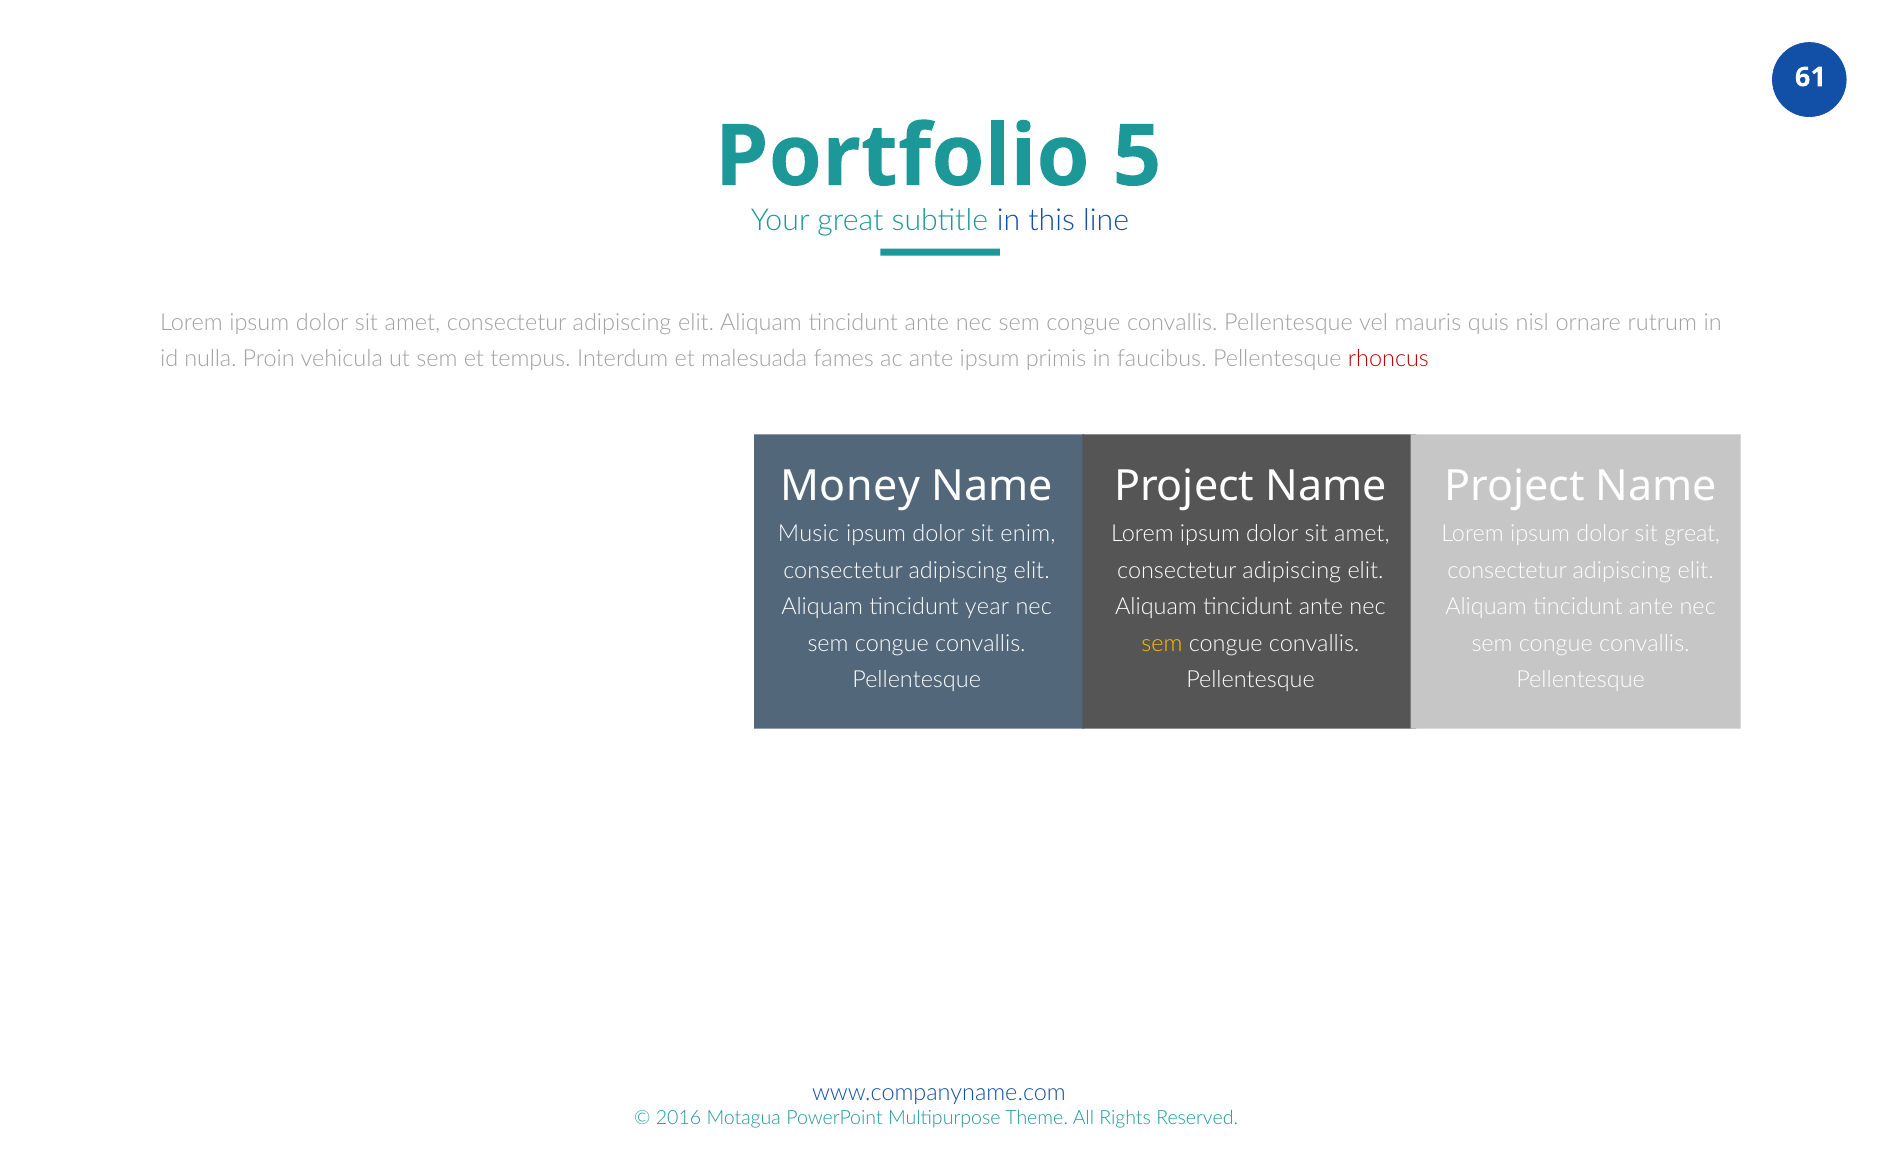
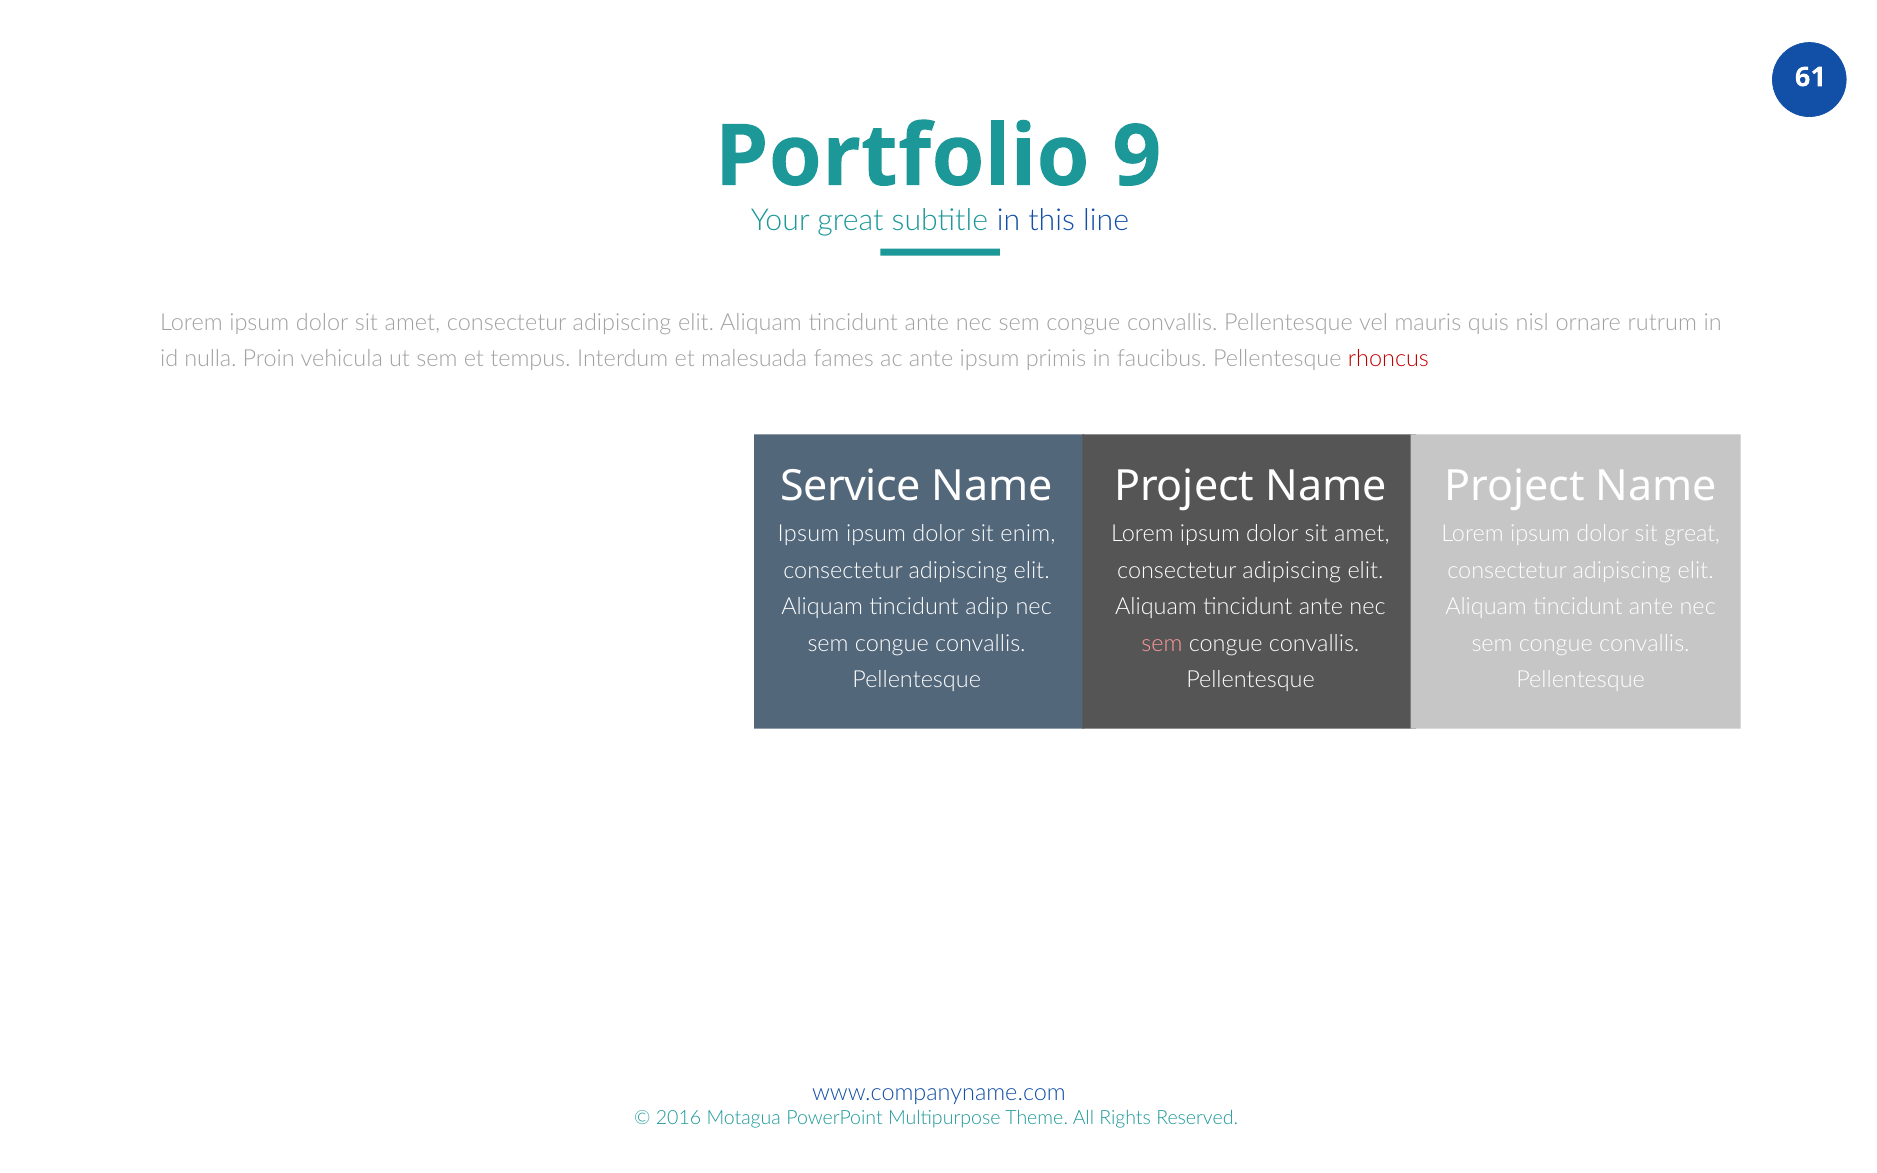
5: 5 -> 9
Money: Money -> Service
Music at (808, 534): Music -> Ipsum
year: year -> adip
sem at (1162, 643) colour: yellow -> pink
